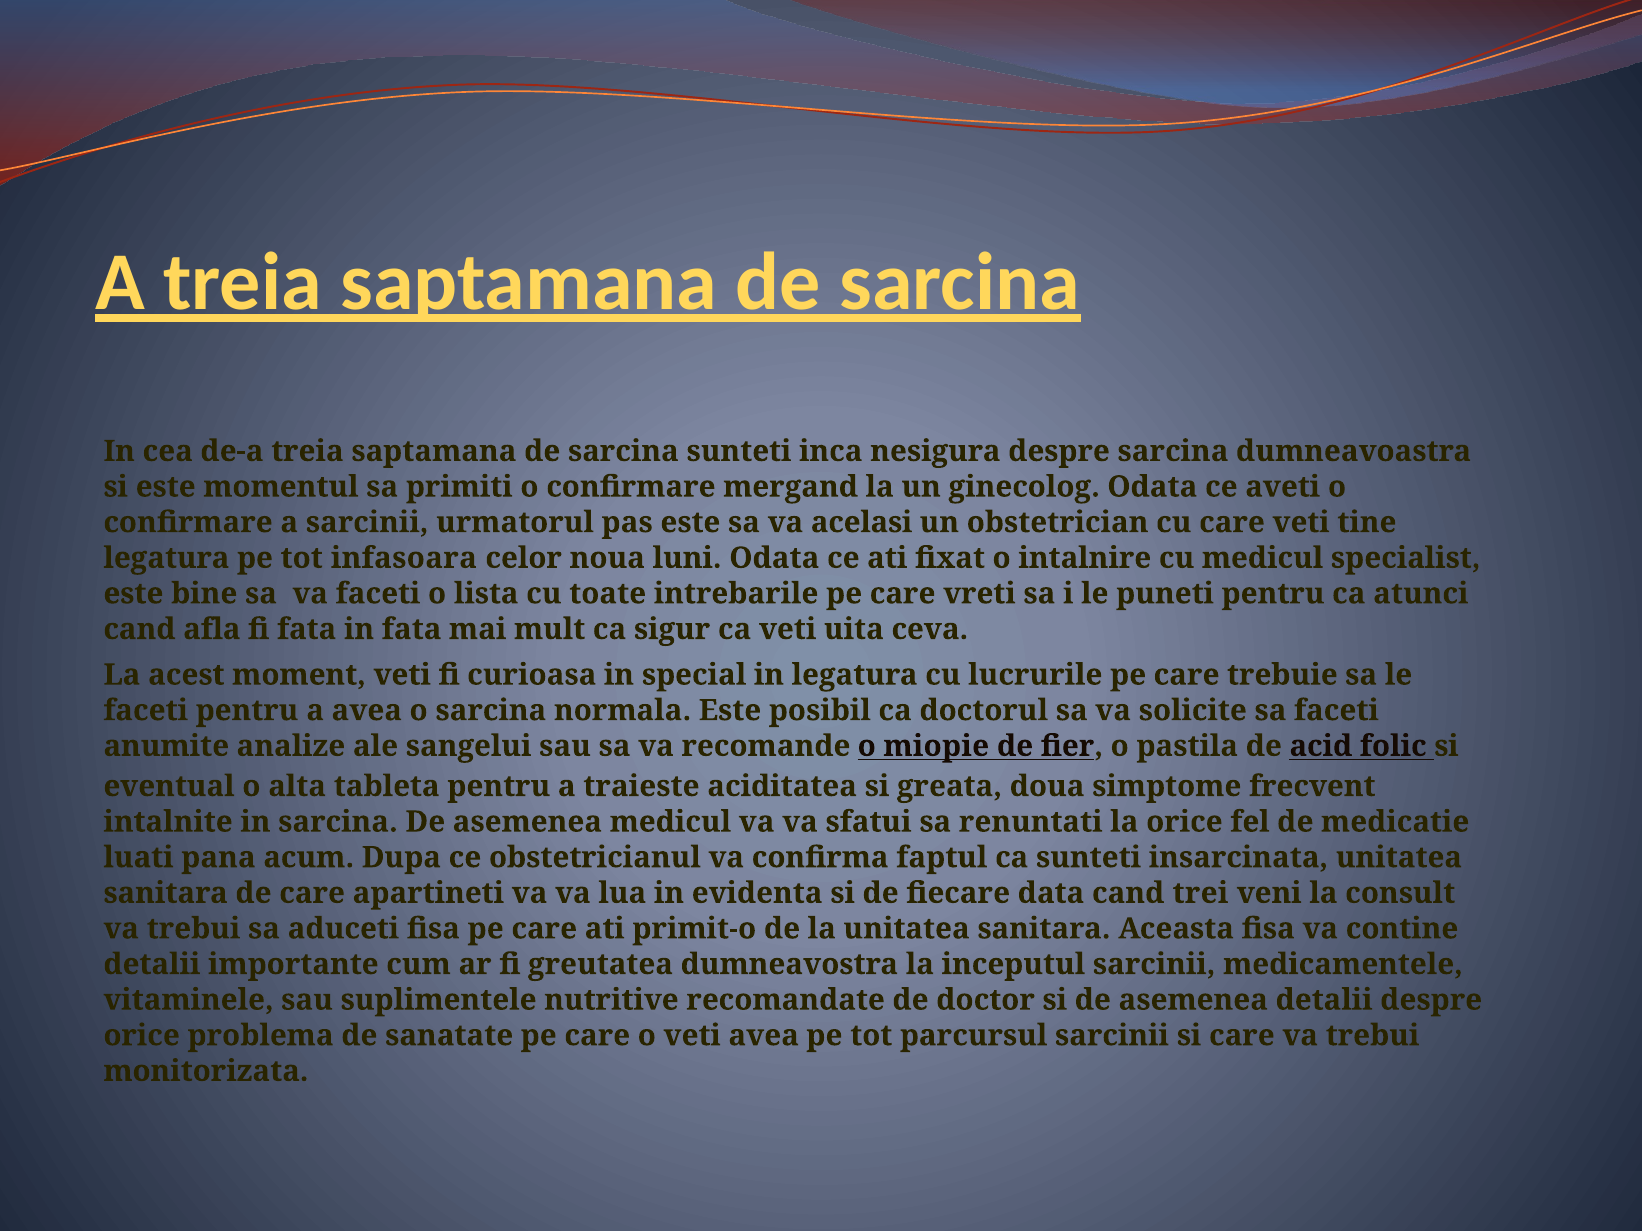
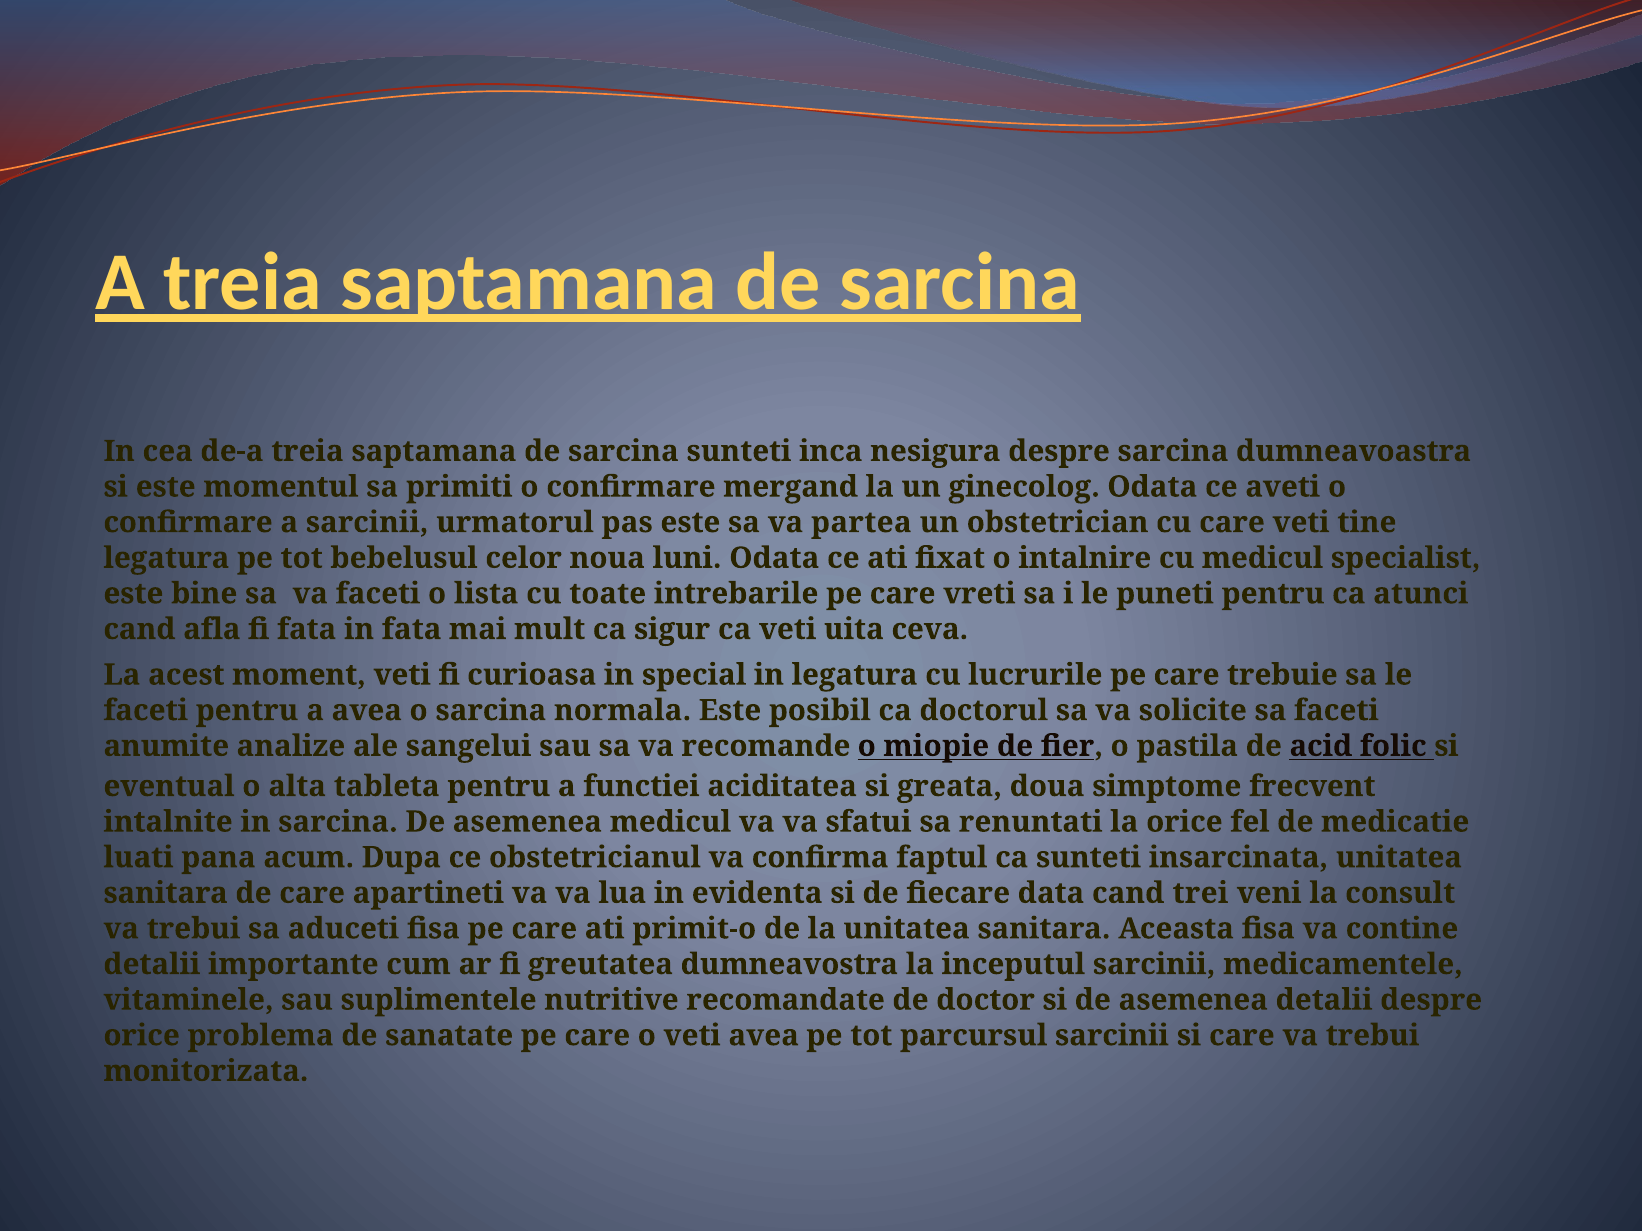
acelasi: acelasi -> partea
infasoara: infasoara -> bebelusul
traieste: traieste -> functiei
